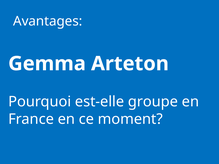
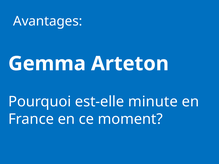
groupe: groupe -> minute
